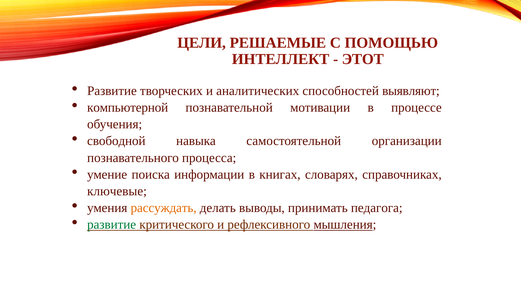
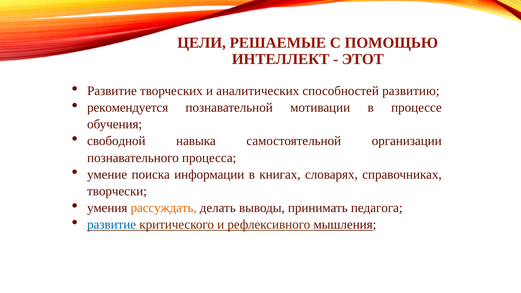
выявляют: выявляют -> развитию
компьютерной: компьютерной -> рекомендуется
ключевые: ключевые -> творчески
развитие at (112, 225) colour: green -> blue
